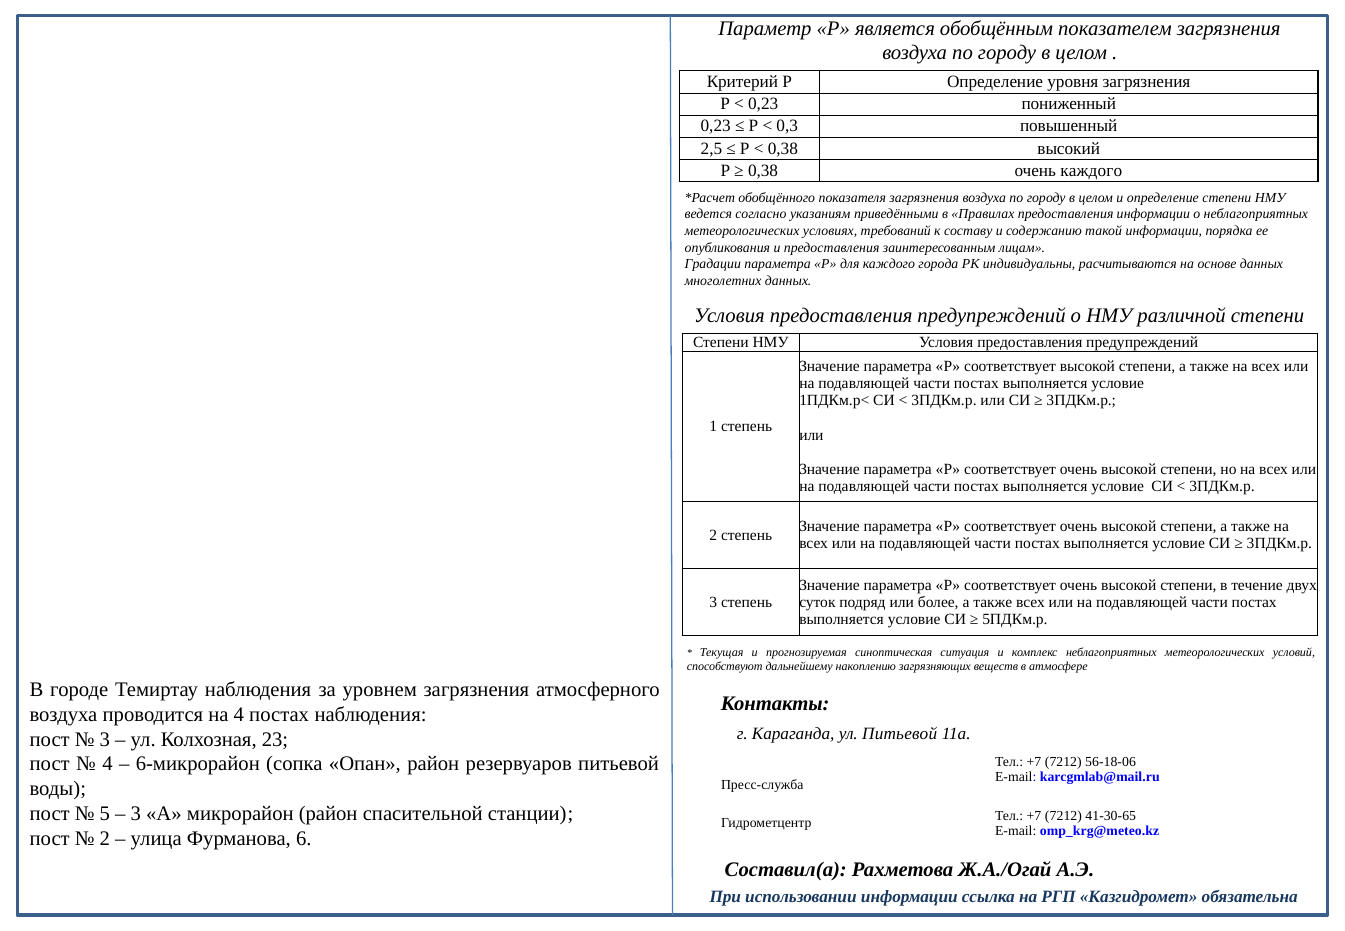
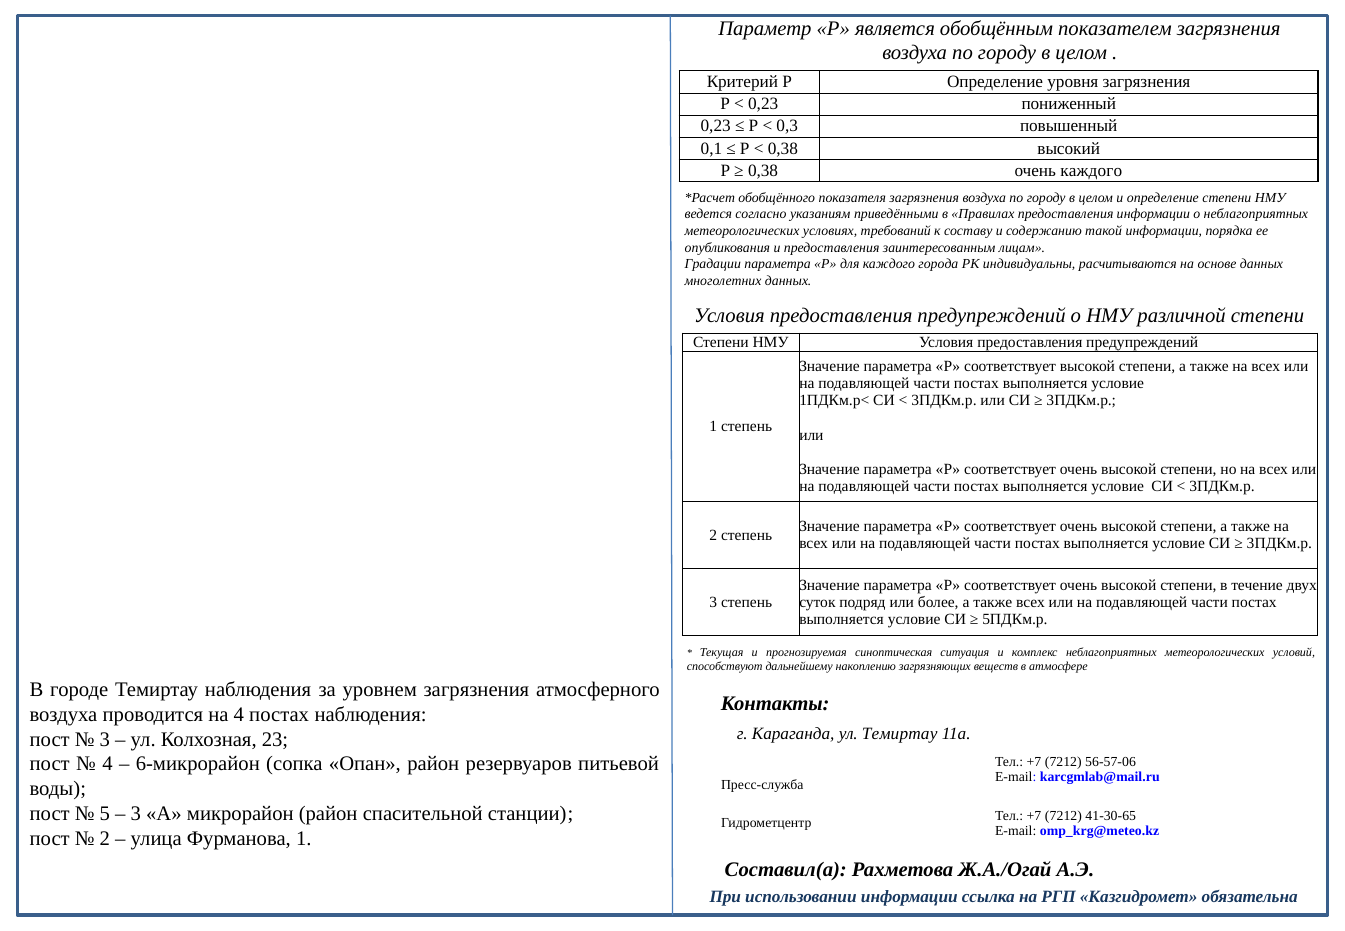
2,5: 2,5 -> 0,1
ул Питьевой: Питьевой -> Темиртау
56-18-06: 56-18-06 -> 56-57-06
Фурманова 6: 6 -> 1
